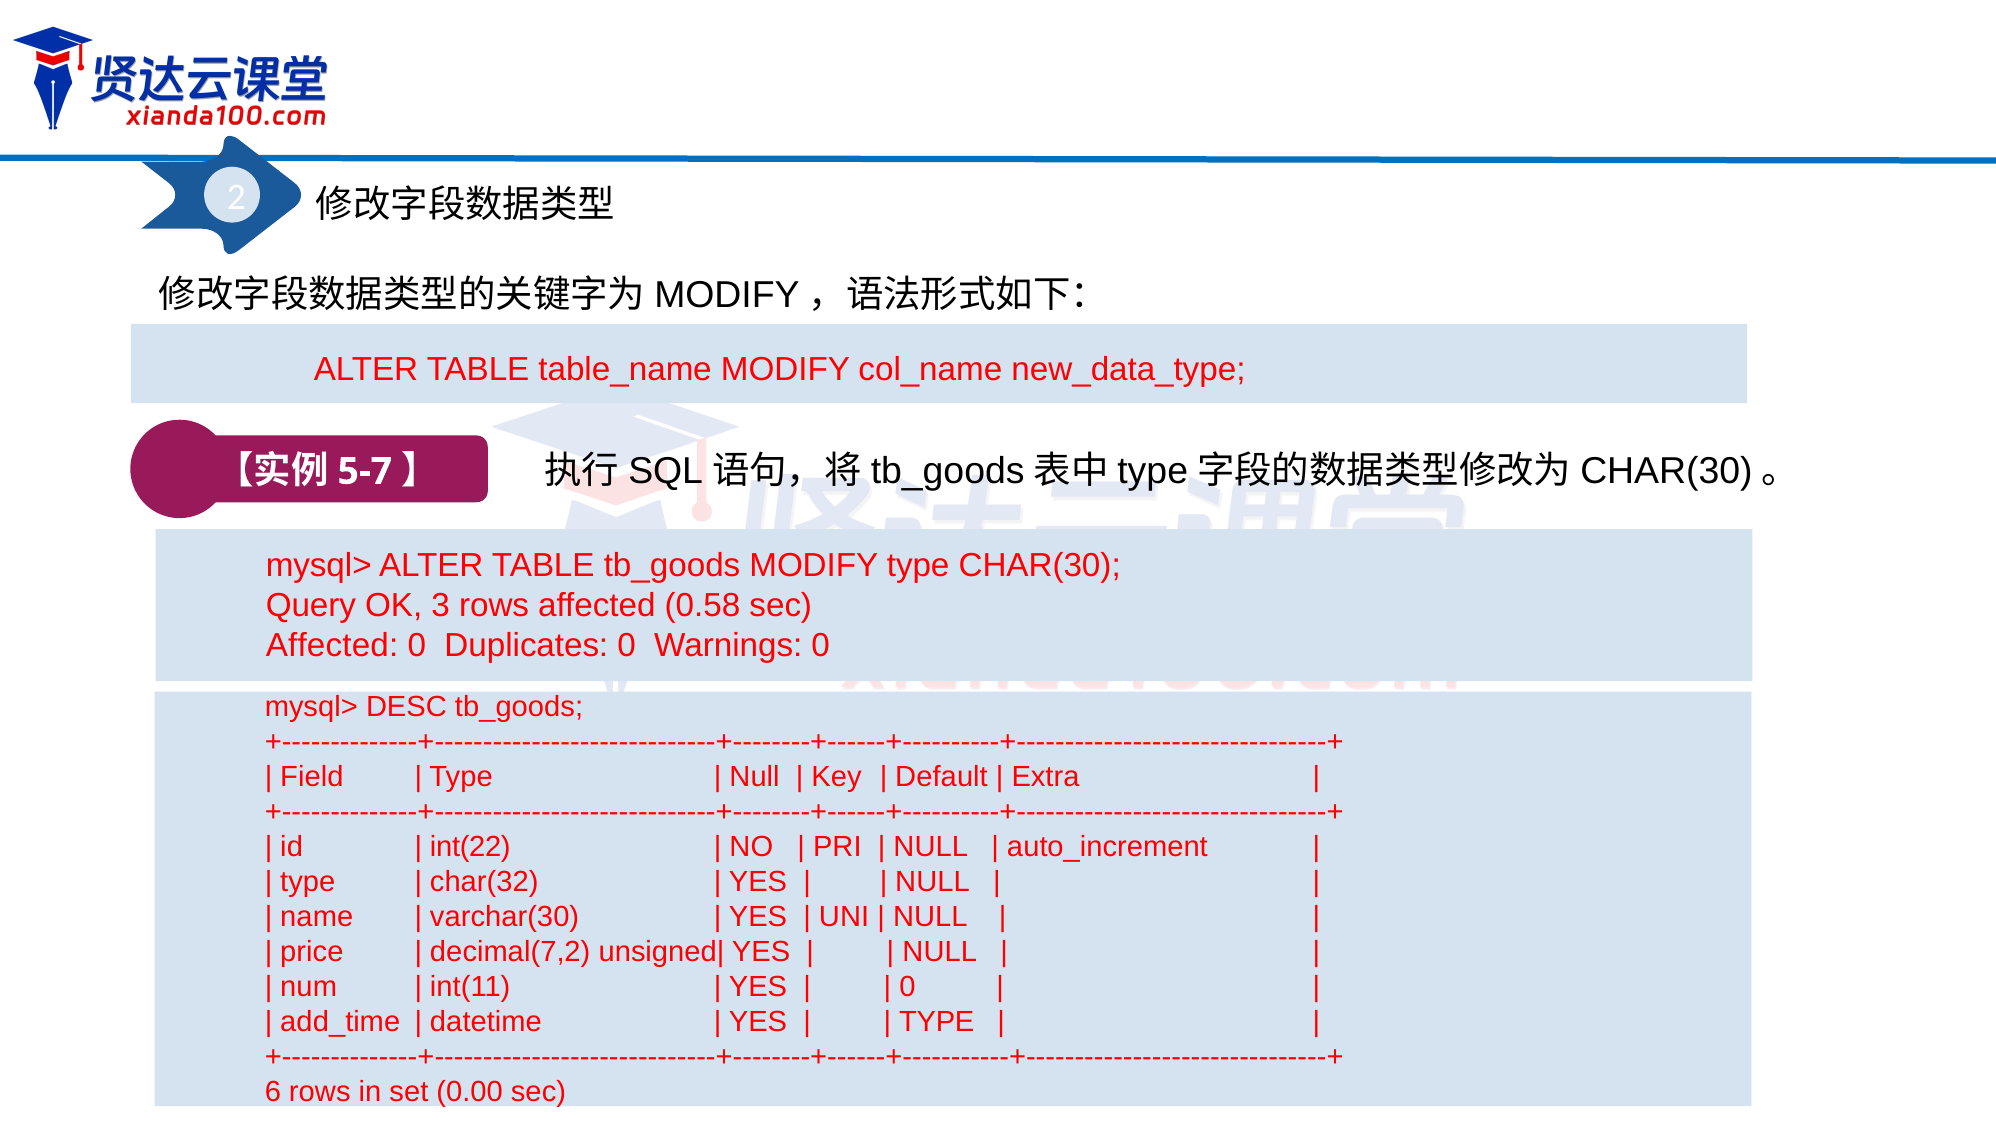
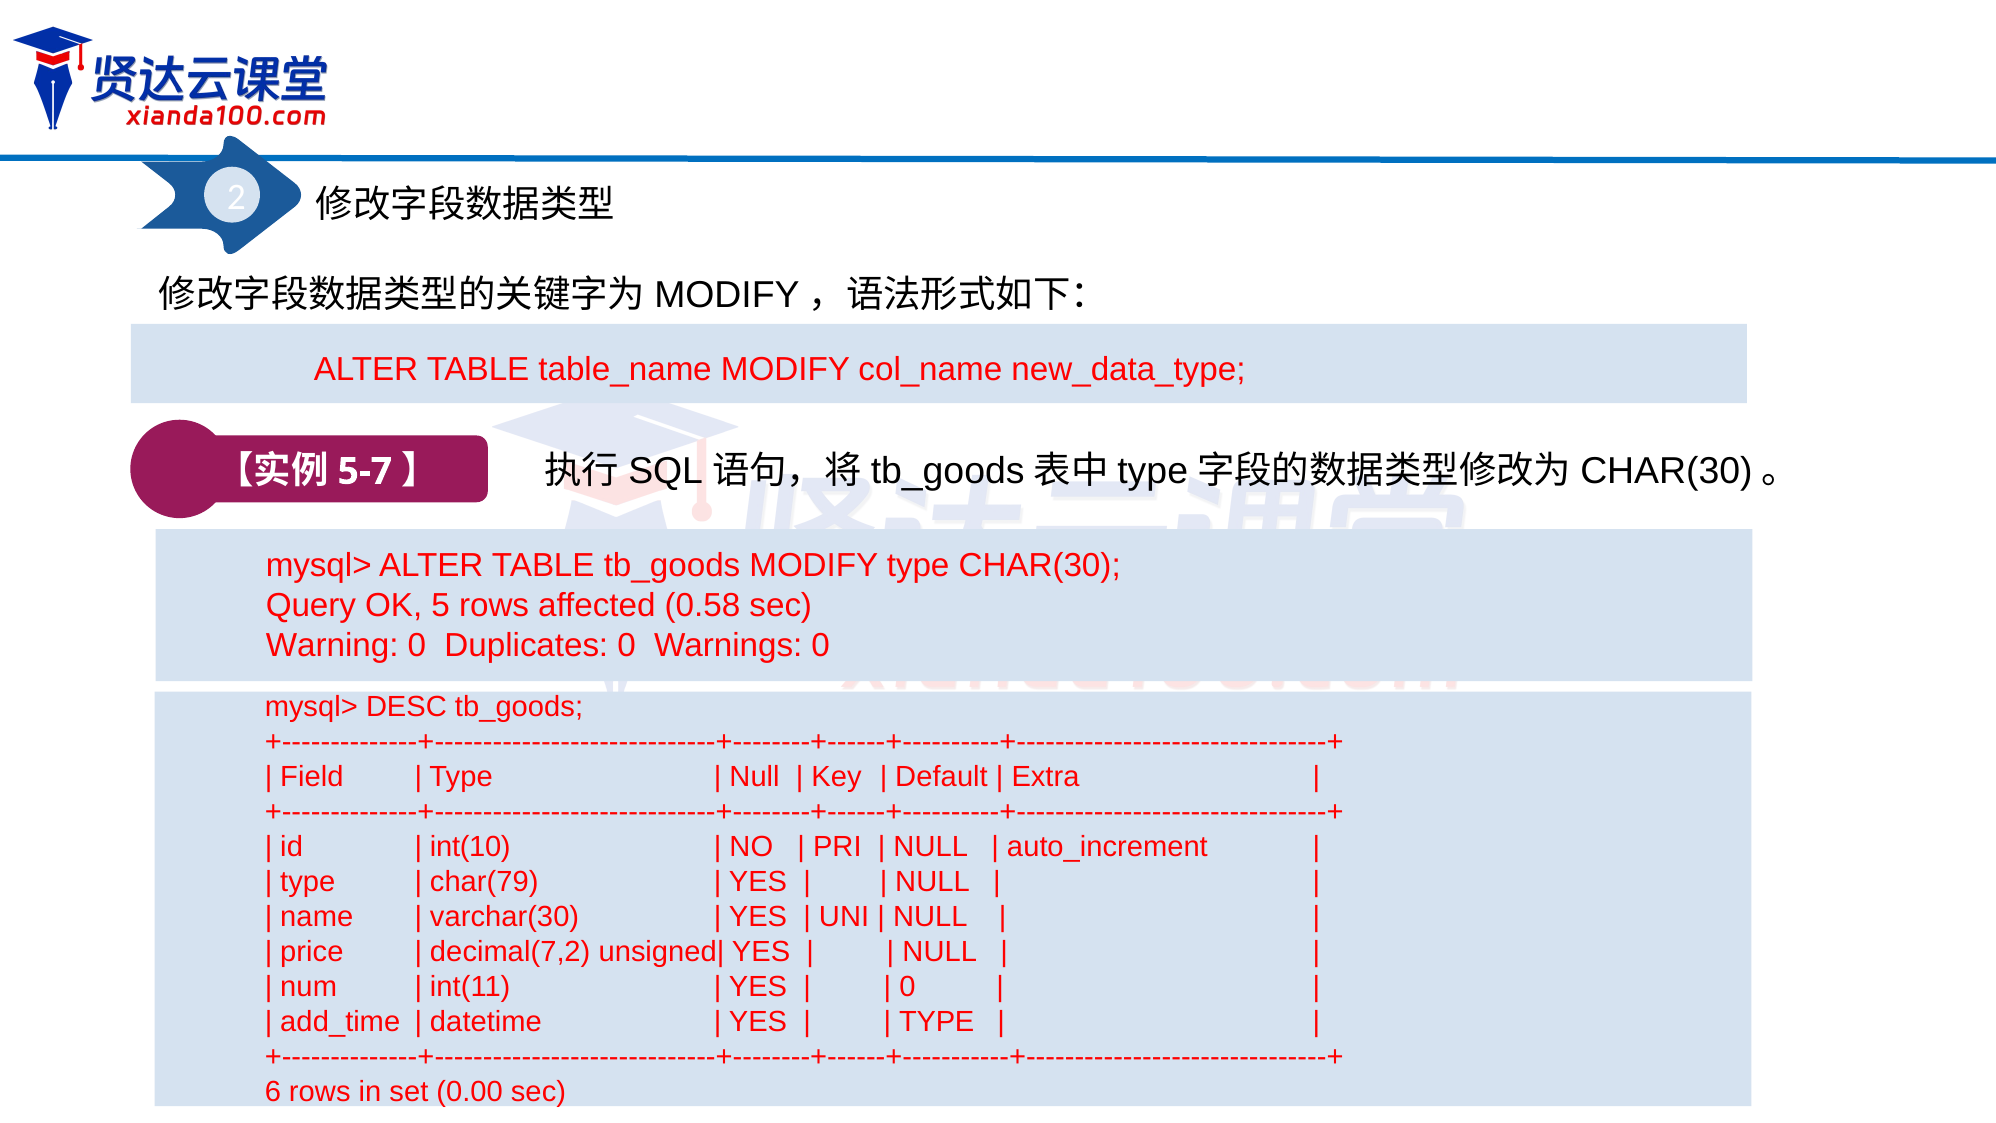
3: 3 -> 5
Affected at (332, 645): Affected -> Warning
int(22: int(22 -> int(10
char(32: char(32 -> char(79
